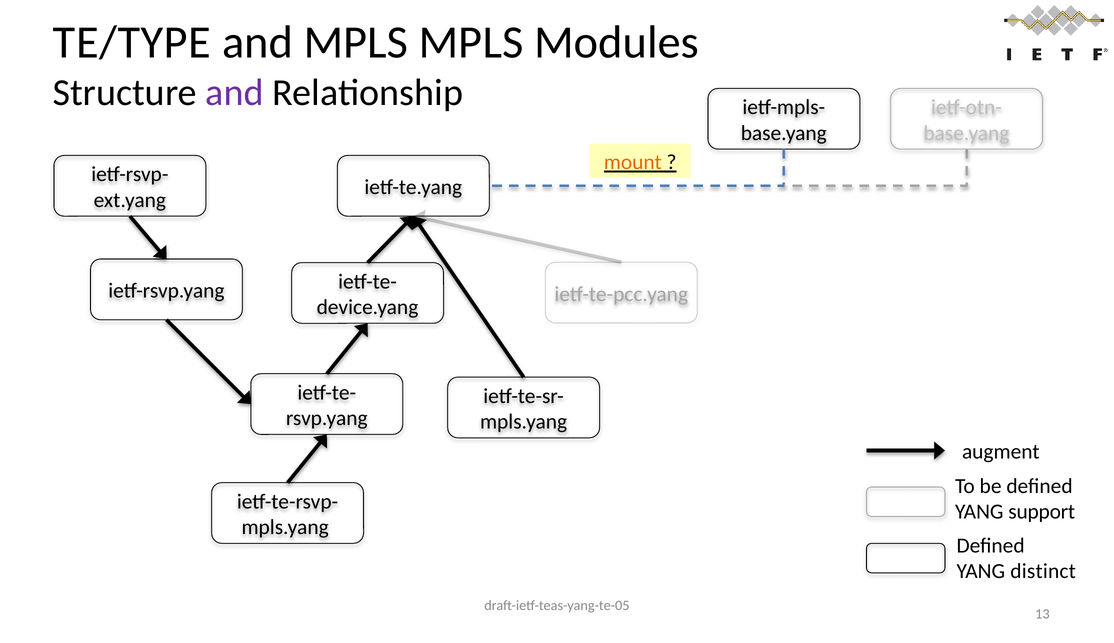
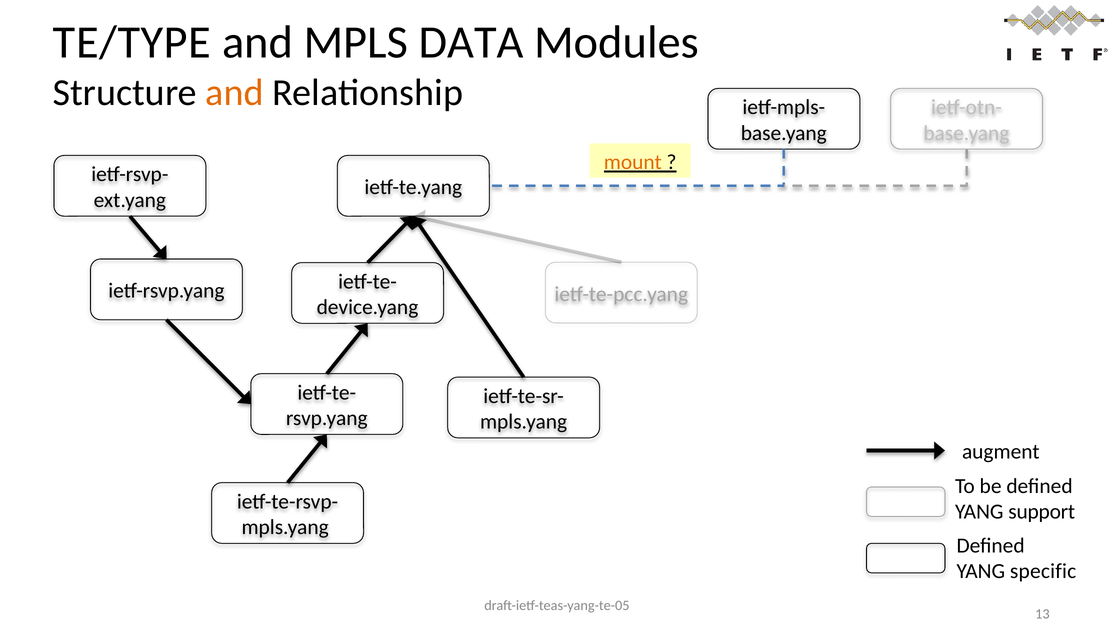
MPLS MPLS: MPLS -> DATA
and at (235, 93) colour: purple -> orange
distinct: distinct -> specific
